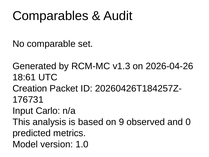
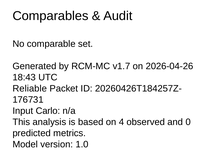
v1.3: v1.3 -> v1.7
18:61: 18:61 -> 18:43
Creation: Creation -> Reliable
9: 9 -> 4
